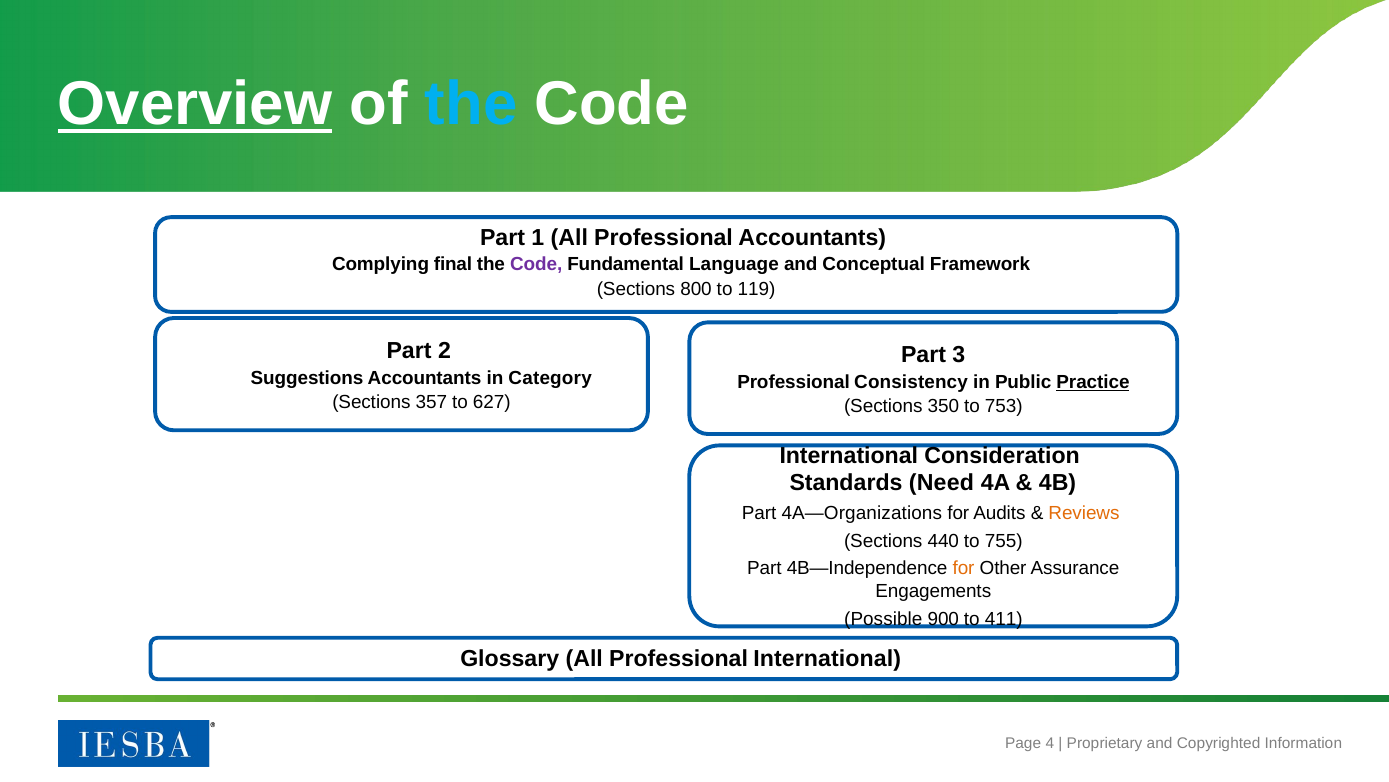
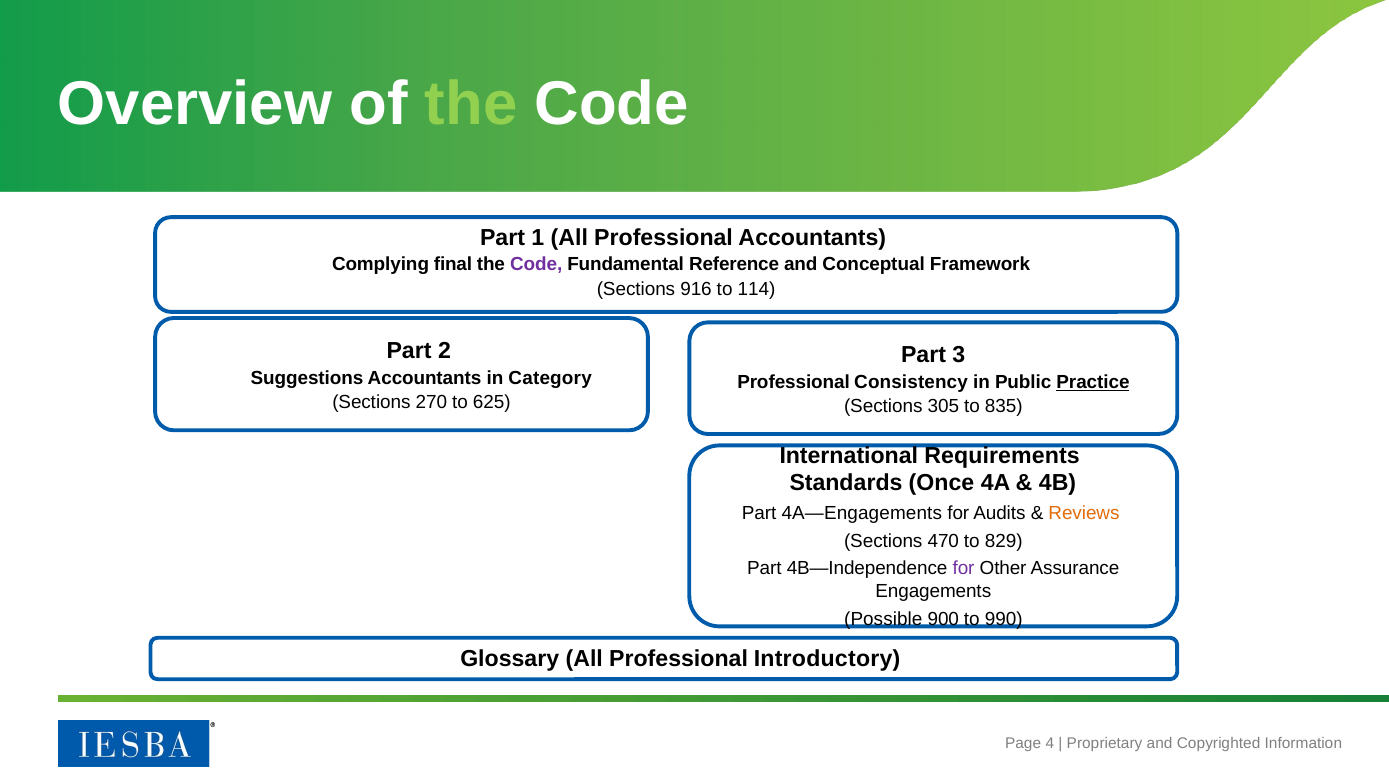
Overview underline: present -> none
the at (471, 104) colour: light blue -> light green
Language: Language -> Reference
800: 800 -> 916
119: 119 -> 114
357: 357 -> 270
627: 627 -> 625
350: 350 -> 305
753: 753 -> 835
Consideration: Consideration -> Requirements
Need: Need -> Once
4A—Organizations: 4A—Organizations -> 4A—Engagements
440: 440 -> 470
755: 755 -> 829
for at (964, 568) colour: orange -> purple
411: 411 -> 990
Professional International: International -> Introductory
